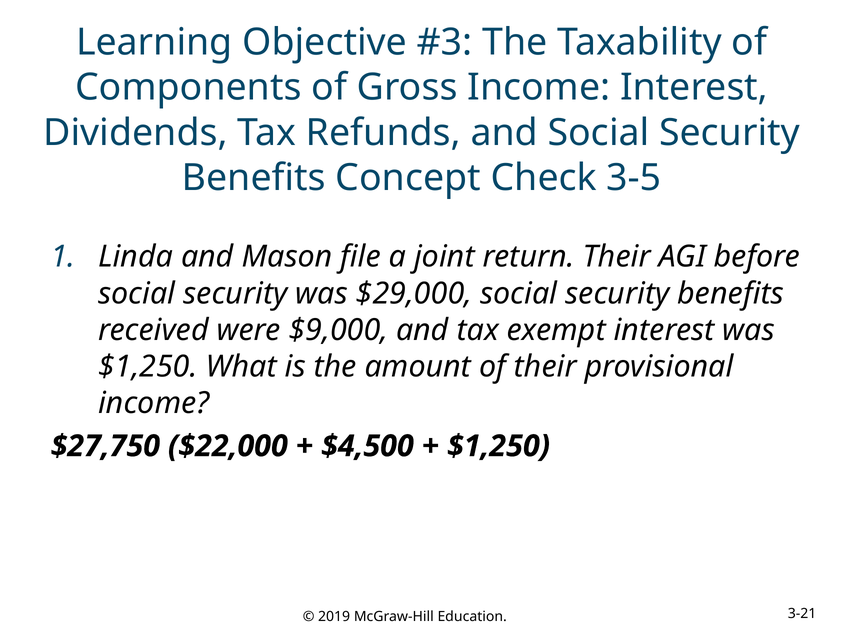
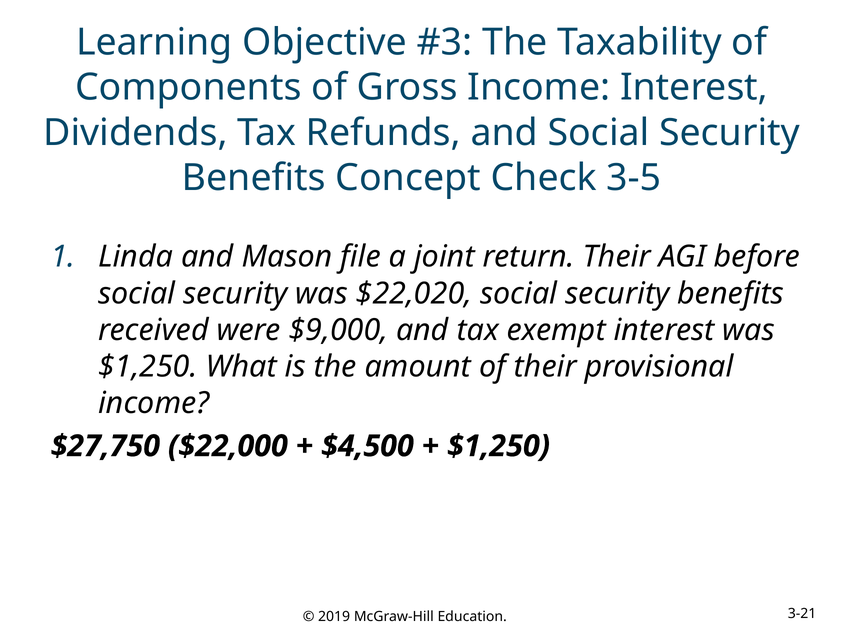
$29,000: $29,000 -> $22,020
